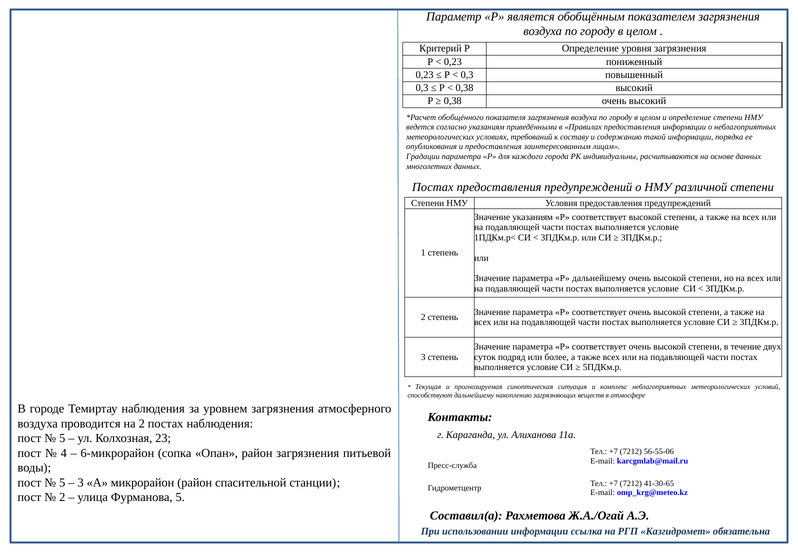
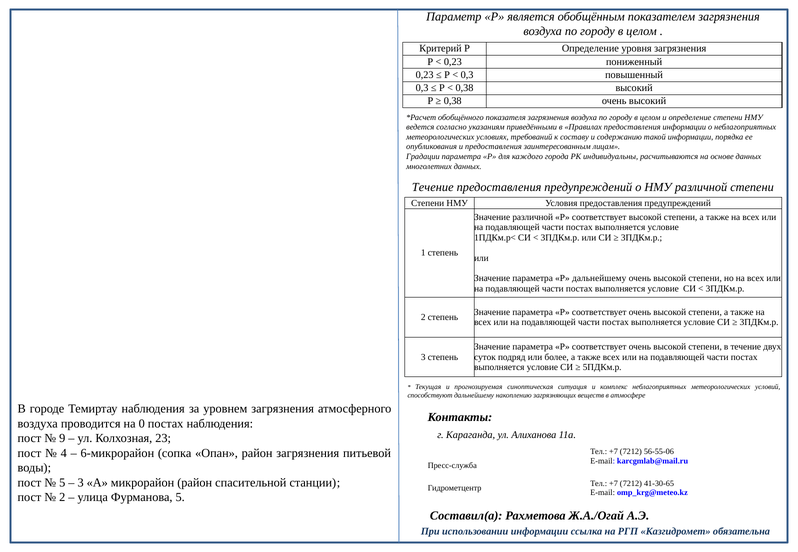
Постах at (433, 187): Постах -> Течение
Значение указаниям: указаниям -> различной
на 2: 2 -> 0
5 at (62, 439): 5 -> 9
